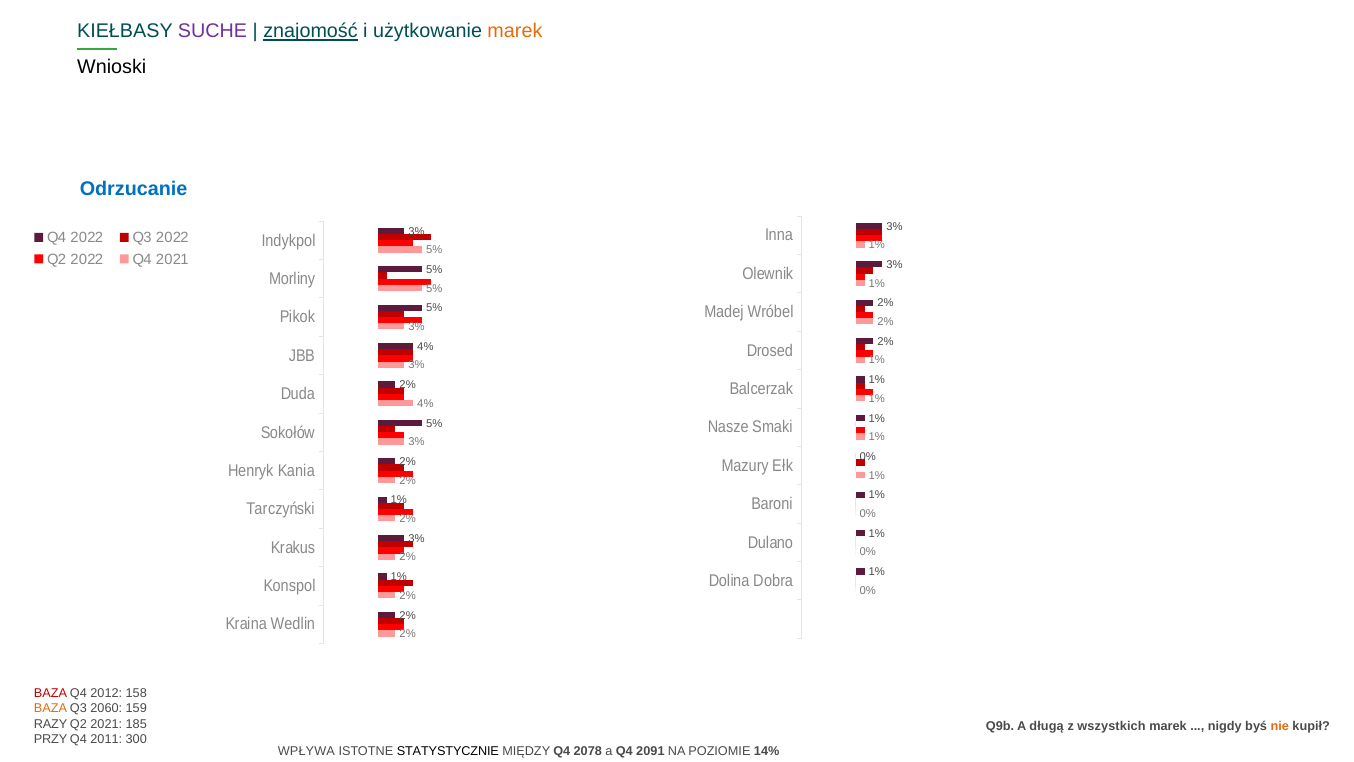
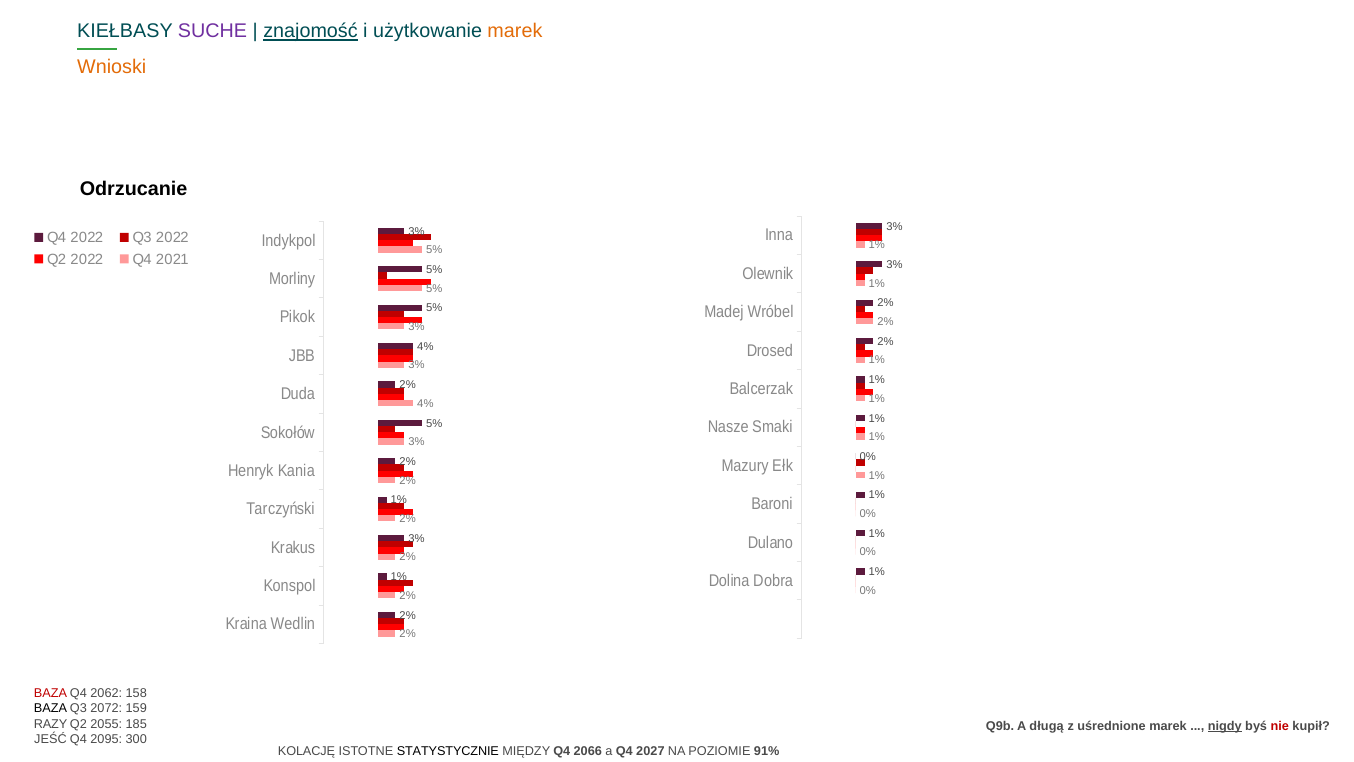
Wnioski colour: black -> orange
Odrzucanie colour: blue -> black
2012: 2012 -> 2062
BAZA at (51, 708) colour: orange -> black
2060: 2060 -> 2072
Q2 2021: 2021 -> 2055
wszystkich: wszystkich -> uśrednione
nigdy underline: none -> present
nie colour: orange -> red
PRZY: PRZY -> JEŚĆ
2011: 2011 -> 2095
WPŁYWA: WPŁYWA -> KOLACJĘ
2078: 2078 -> 2066
2091: 2091 -> 2027
14%: 14% -> 91%
